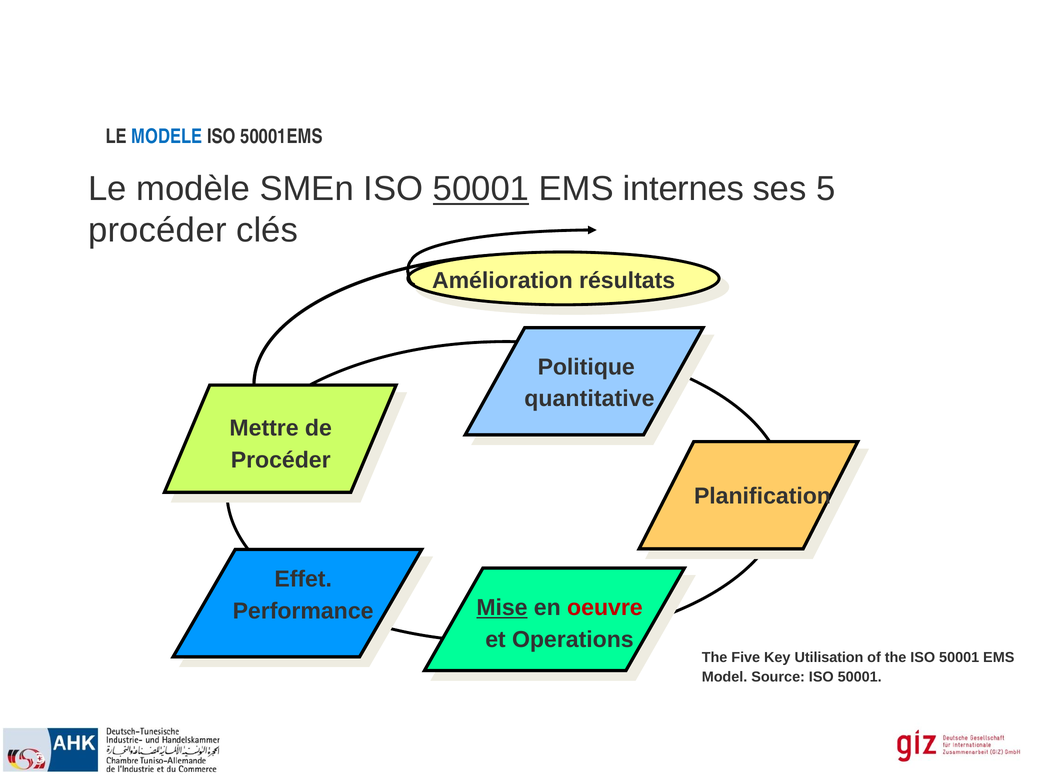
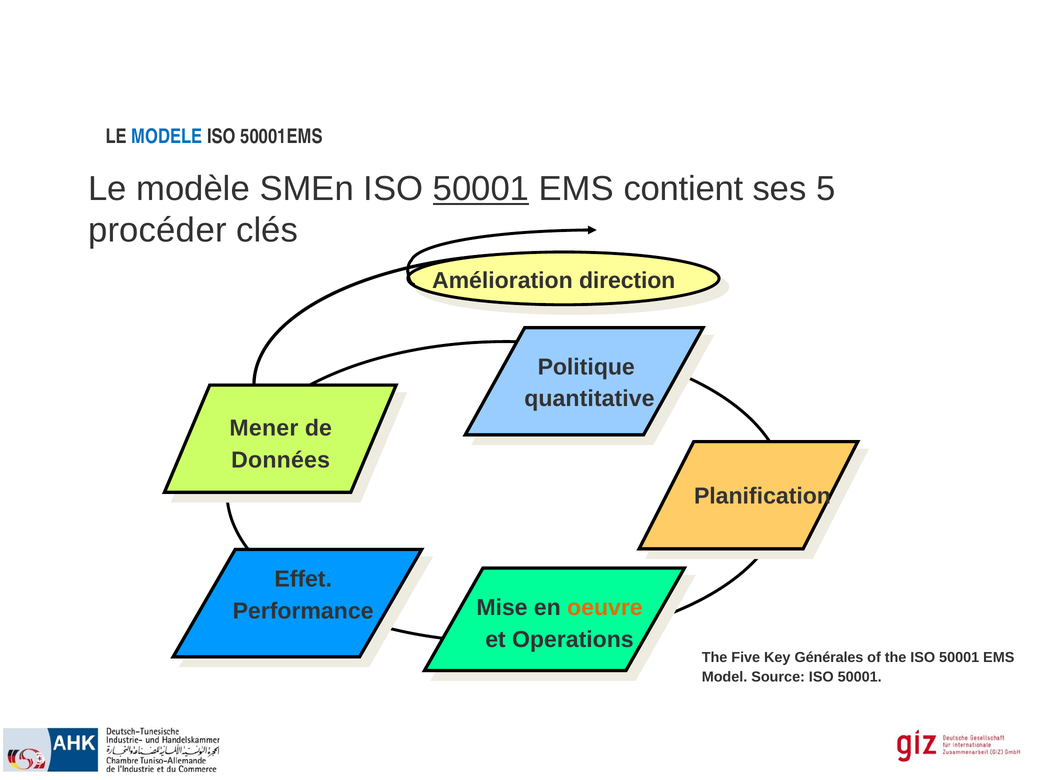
internes: internes -> contient
résultats: résultats -> direction
Mettre: Mettre -> Mener
Procéder at (281, 460): Procéder -> Données
Mise underline: present -> none
oeuvre colour: red -> orange
Utilisation: Utilisation -> Générales
